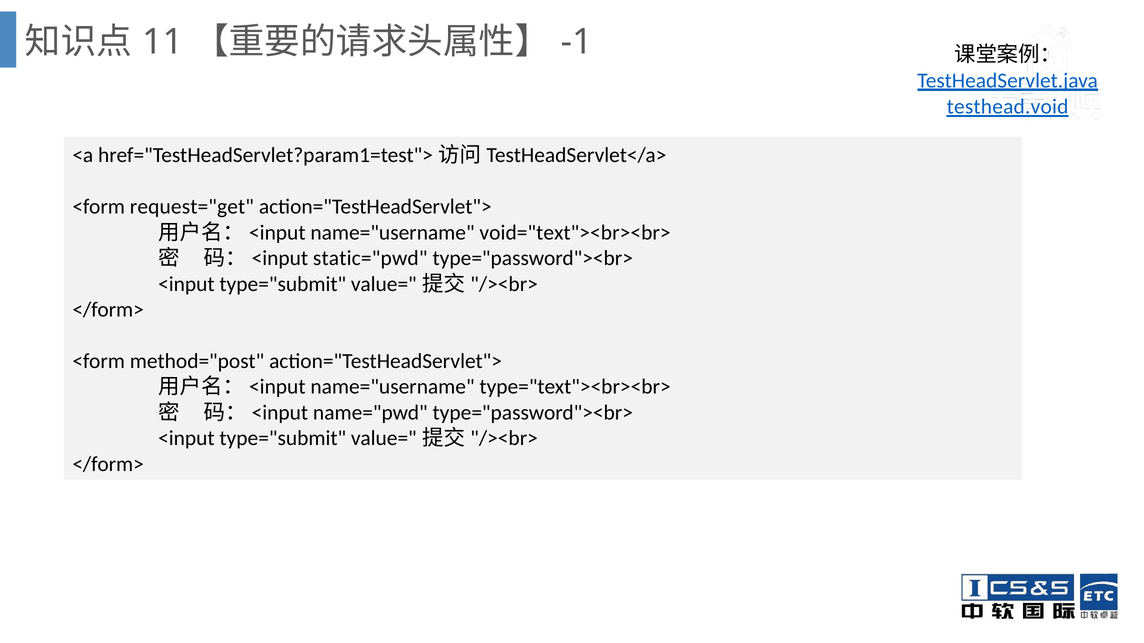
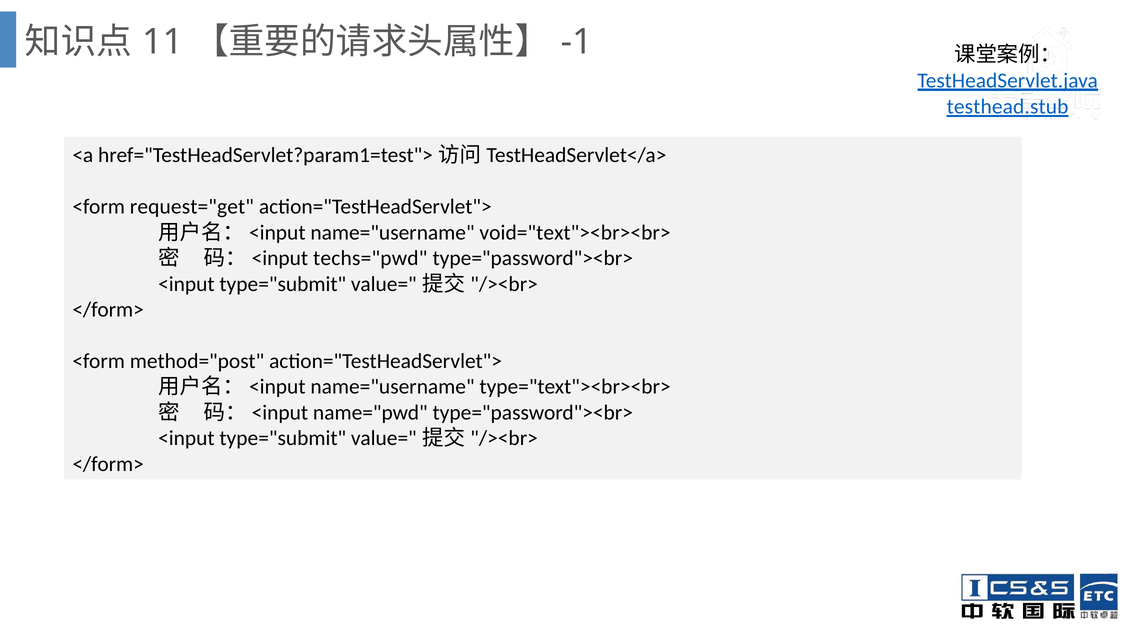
testhead.void: testhead.void -> testhead.stub
static="pwd: static="pwd -> techs="pwd
